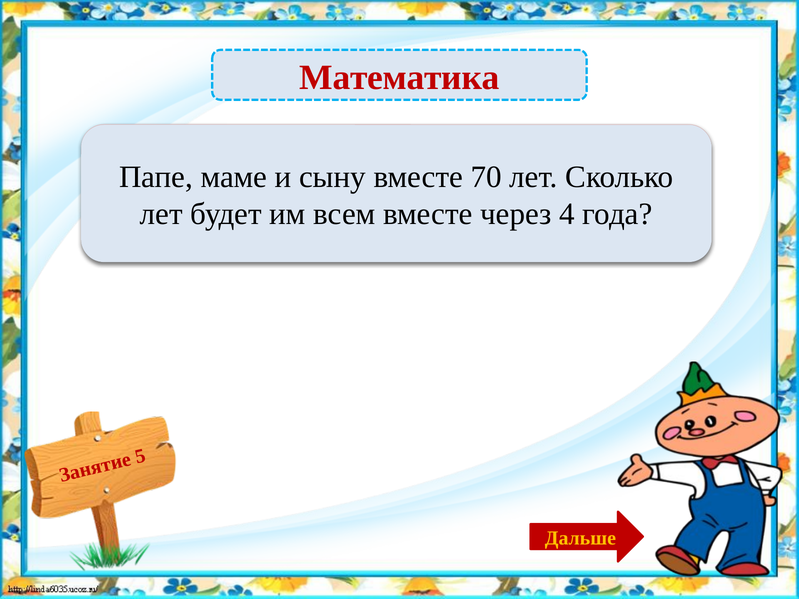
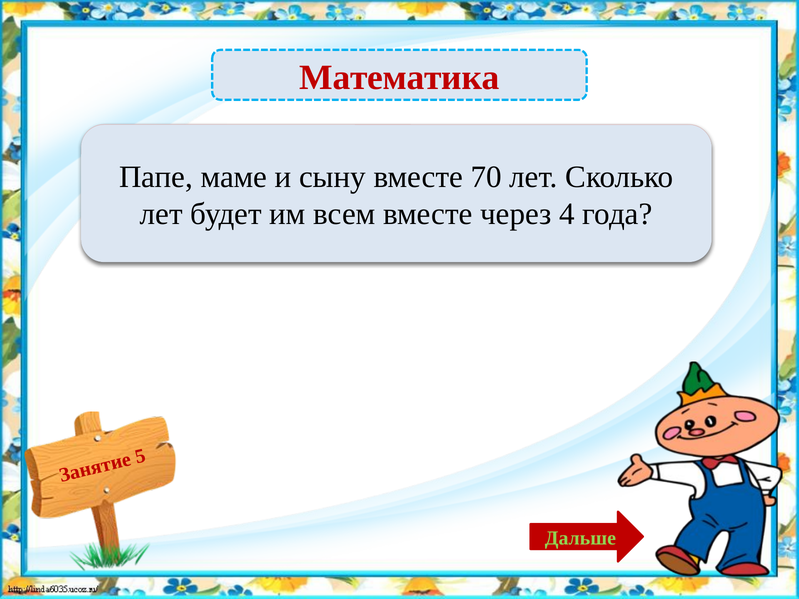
Дальше colour: yellow -> light green
